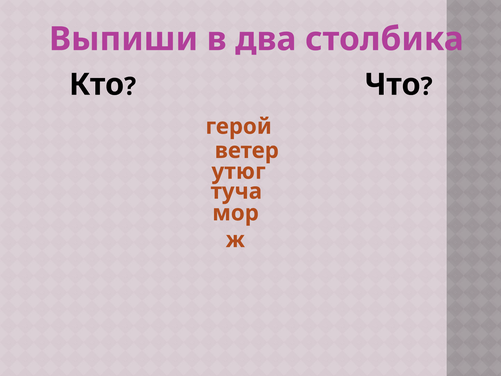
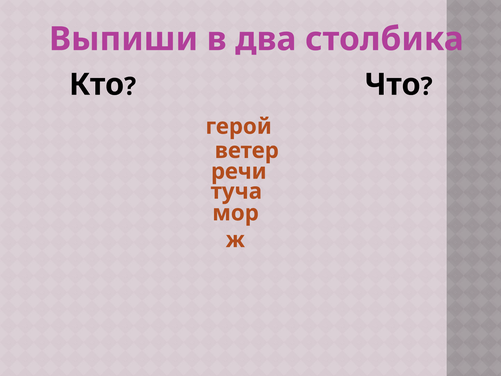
утюг: утюг -> речи
